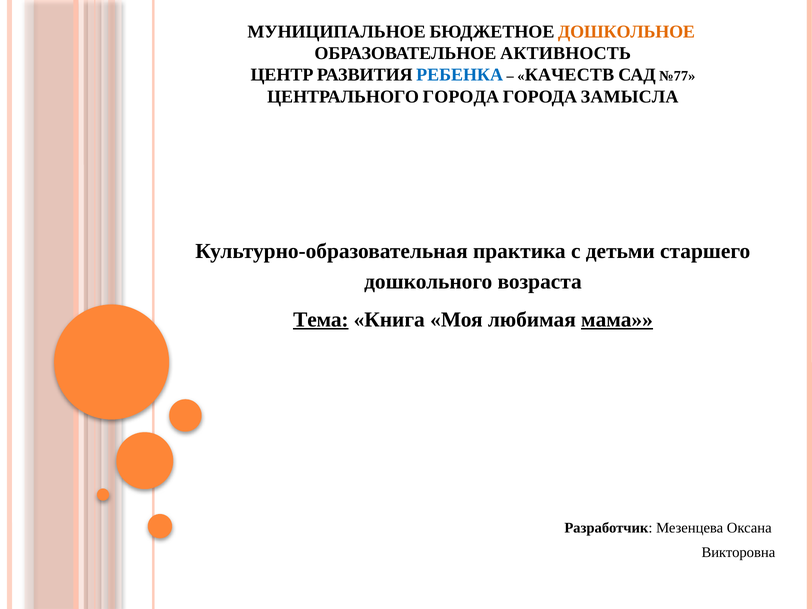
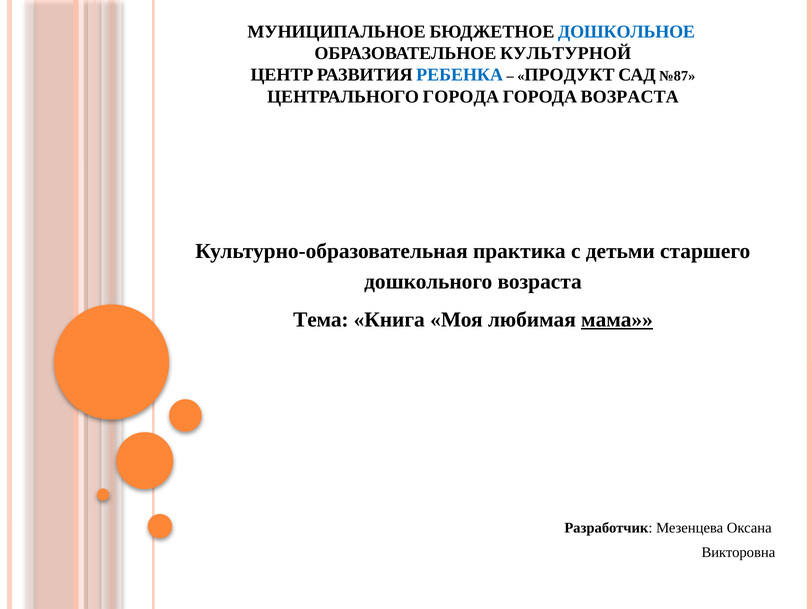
ДОШКОЛЬНОЕ colour: orange -> blue
АКТИВНОСТЬ: АКТИВНОСТЬ -> КУЛЬТУРНОЙ
КАЧЕСТВ: КАЧЕСТВ -> ПРОДУКТ
№77: №77 -> №87
ГОРОДА ЗАМЫСЛА: ЗАМЫСЛА -> ВОЗРАСТА
Тема underline: present -> none
